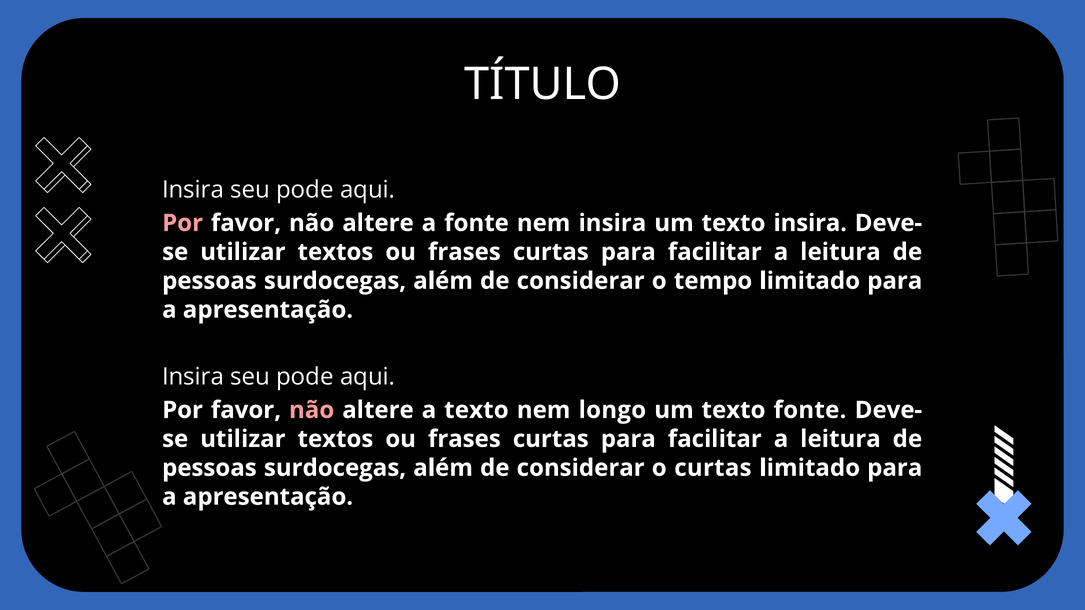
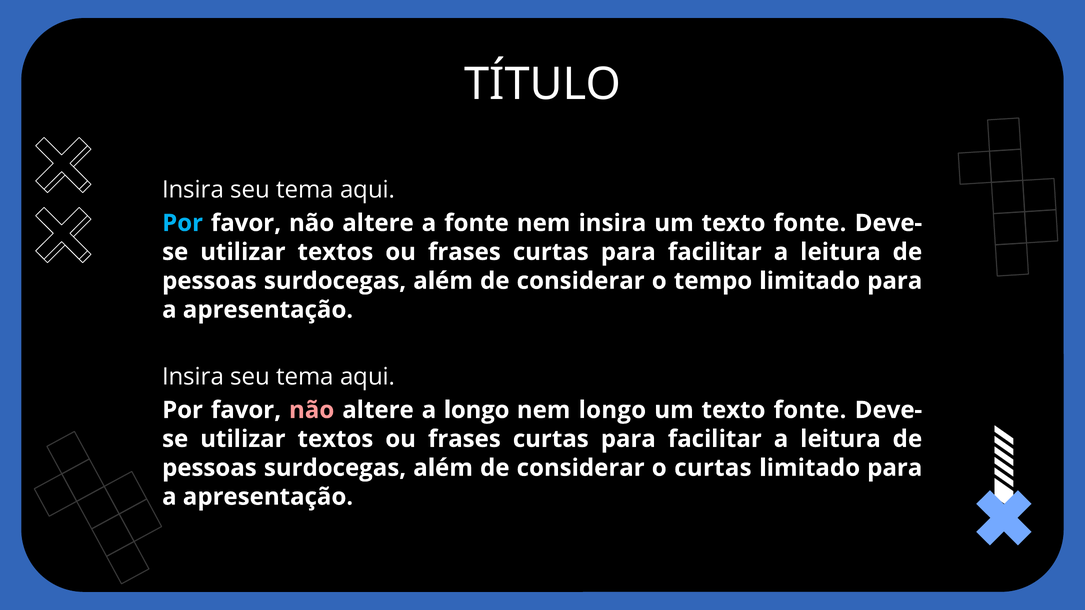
pode at (305, 190): pode -> tema
Por at (183, 223) colour: pink -> light blue
insira um texto insira: insira -> fonte
pode at (305, 377): pode -> tema
a texto: texto -> longo
